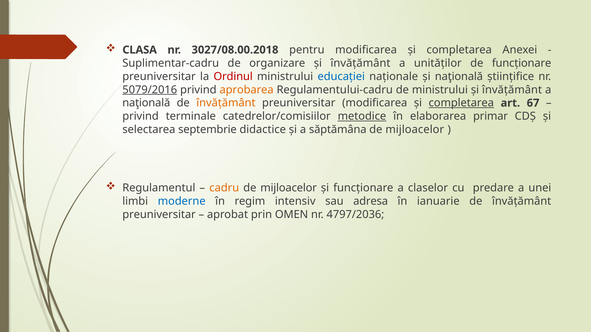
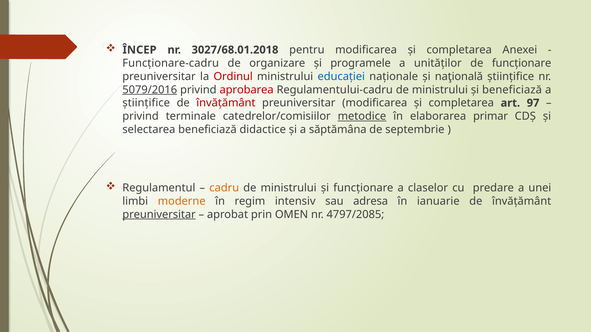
CLASA: CLASA -> ÎNCEP
3027/08.00.2018: 3027/08.00.2018 -> 3027/68.01.2018
Suplimentar-cadru: Suplimentar-cadru -> Funcționare-cadru
organizare și învățământ: învățământ -> programele
aprobarea colour: orange -> red
învățământ at (512, 90): învățământ -> beneficiază
naţională at (146, 103): naţională -> științifice
învățământ at (226, 103) colour: orange -> red
completarea at (461, 103) underline: present -> none
67: 67 -> 97
selectarea septembrie: septembrie -> beneficiază
mijloacelor at (415, 130): mijloacelor -> septembrie
mijloacelor at (289, 188): mijloacelor -> ministrului
moderne colour: blue -> orange
preuniversitar at (159, 215) underline: none -> present
4797/2036: 4797/2036 -> 4797/2085
